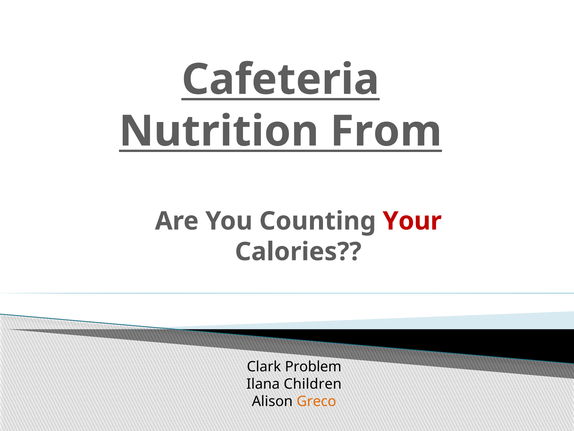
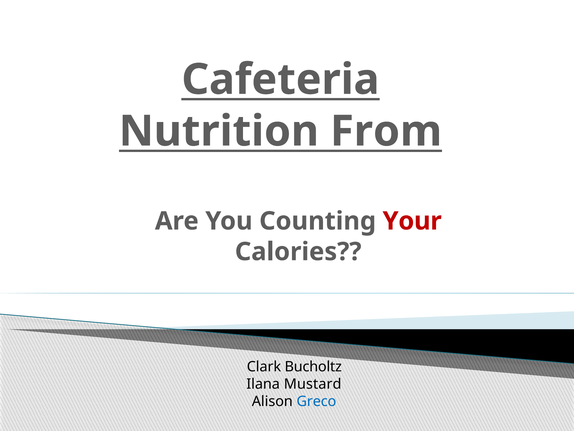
Problem: Problem -> Bucholtz
Children: Children -> Mustard
Greco colour: orange -> blue
